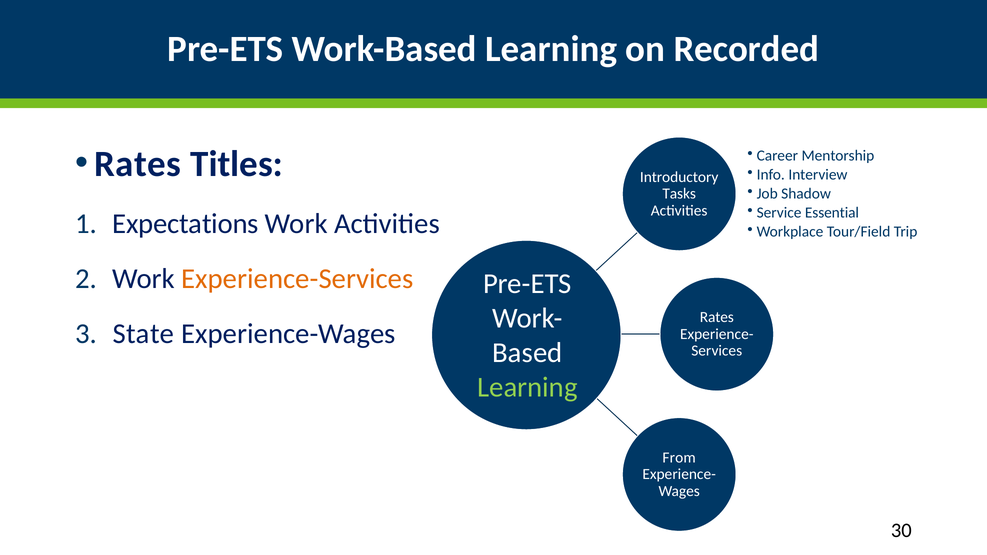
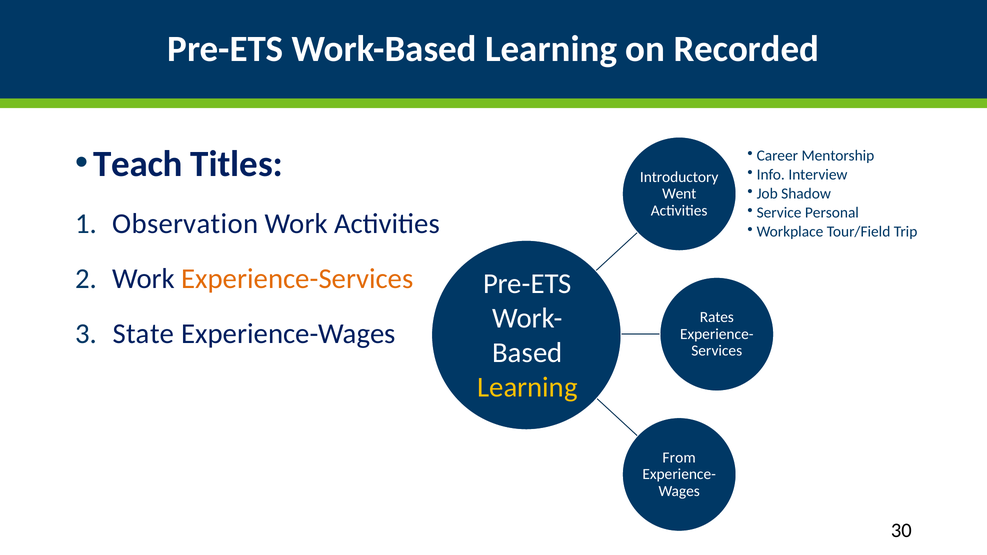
Rates at (138, 164): Rates -> Teach
Tasks: Tasks -> Went
Essential: Essential -> Personal
Expectations: Expectations -> Observation
Learning at (527, 387) colour: light green -> yellow
